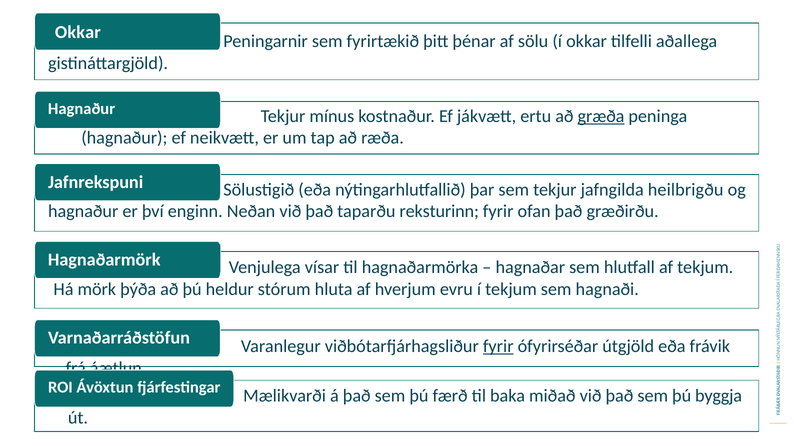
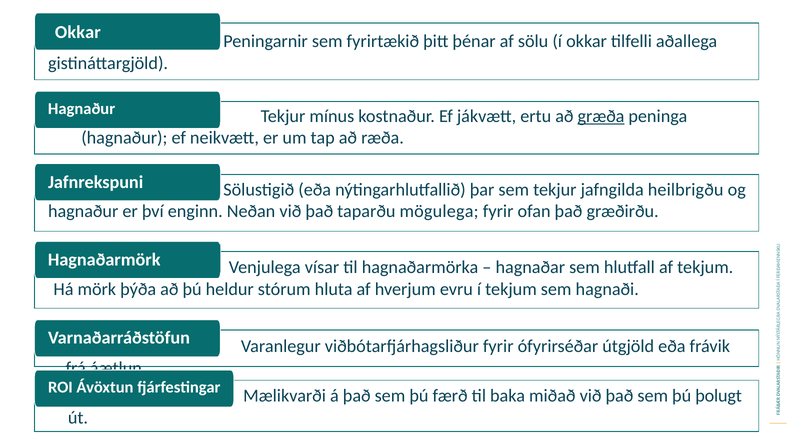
reksturinn: reksturinn -> mögulega
fyrir at (498, 347) underline: present -> none
byggja: byggja -> þolugt
